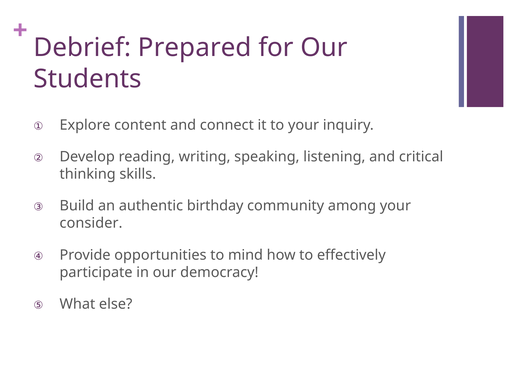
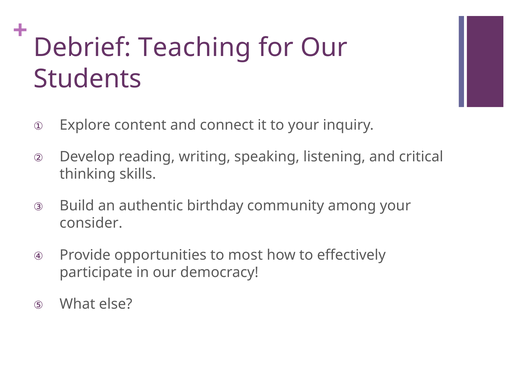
Prepared: Prepared -> Teaching
mind: mind -> most
